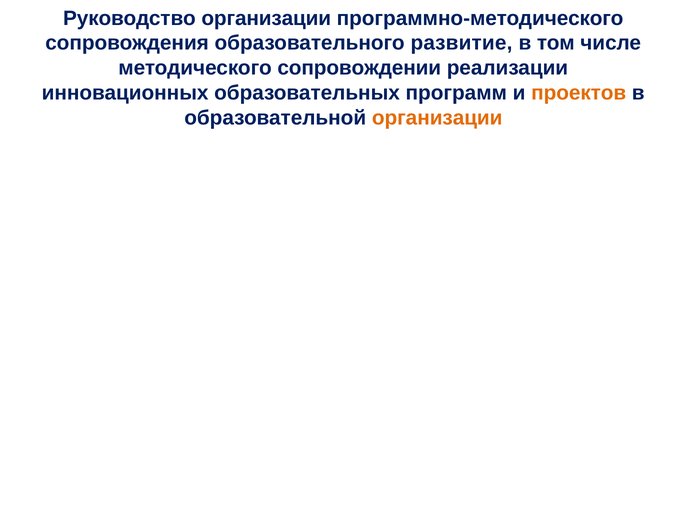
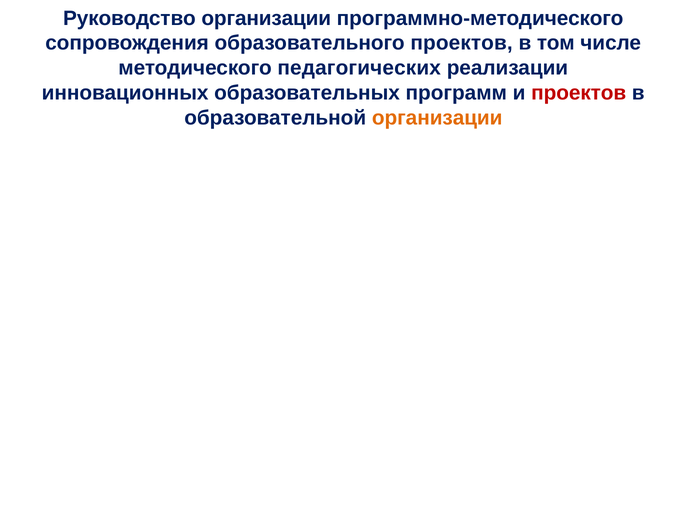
образовательного развитие: развитие -> проектов
сопровождении: сопровождении -> педагогических
проектов at (579, 93) colour: orange -> red
